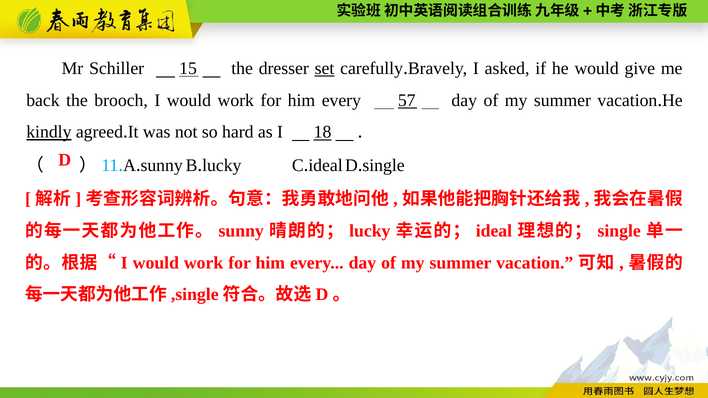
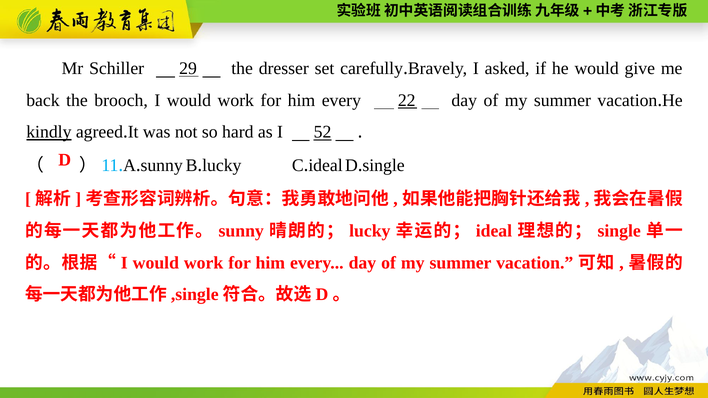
15: 15 -> 29
set underline: present -> none
57: 57 -> 22
18: 18 -> 52
